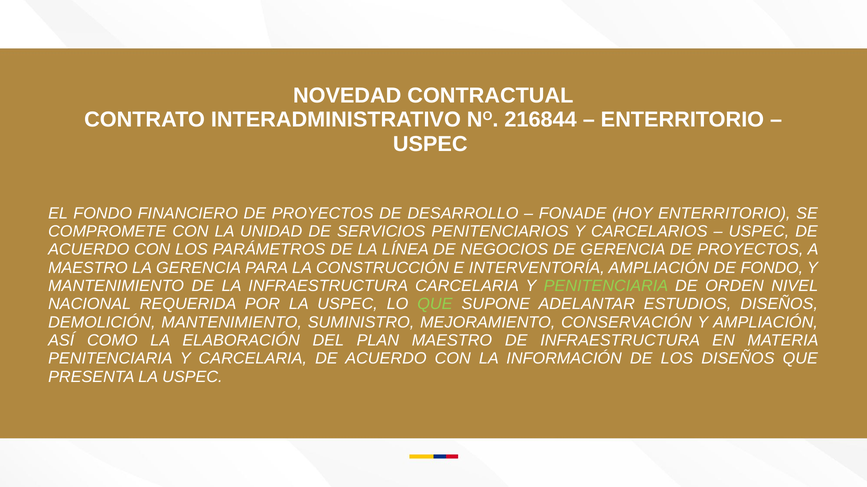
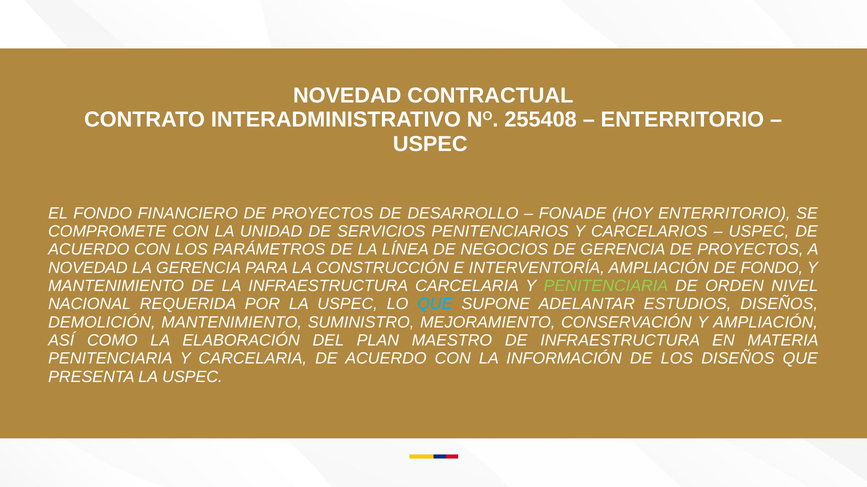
216844: 216844 -> 255408
MAESTRO at (88, 268): MAESTRO -> NOVEDAD
QUE at (435, 305) colour: light green -> light blue
